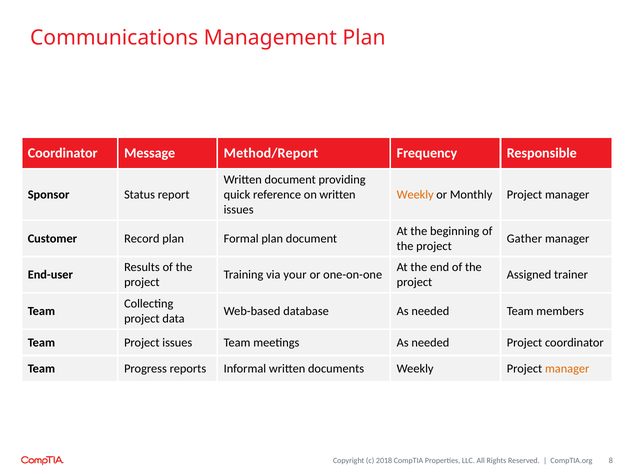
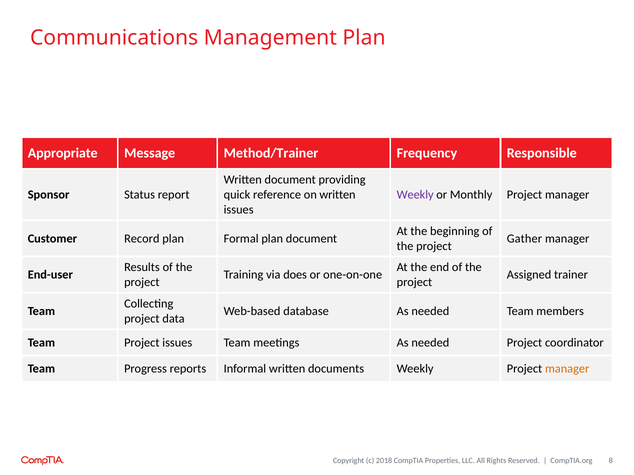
Coordinator at (63, 153): Coordinator -> Appropriate
Method/Report: Method/Report -> Method/Trainer
Weekly at (415, 195) colour: orange -> purple
your: your -> does
